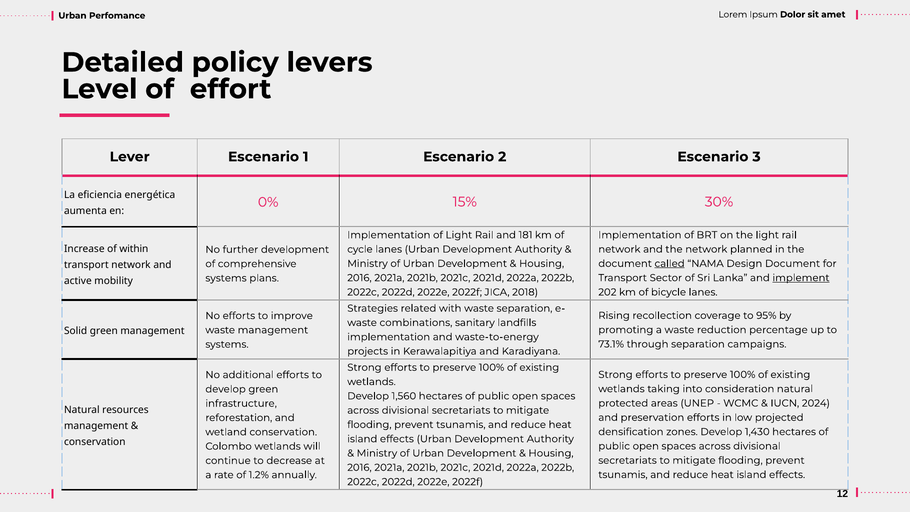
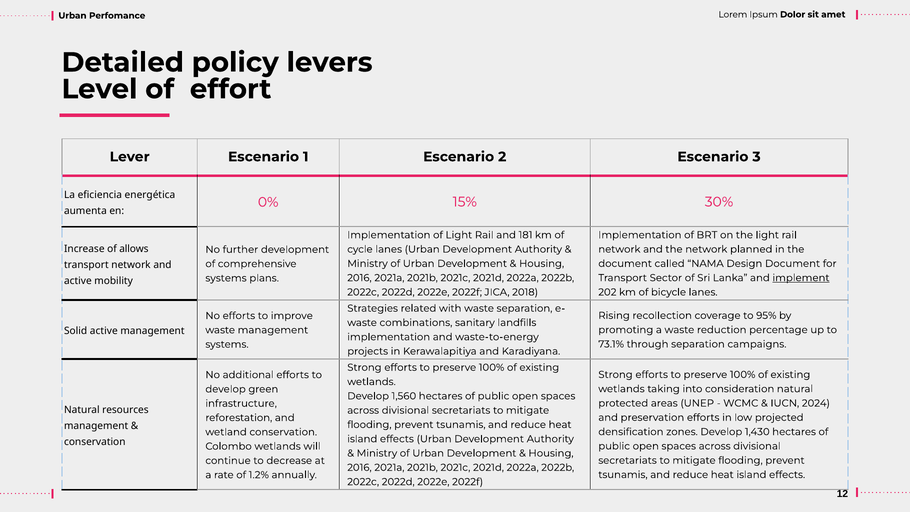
within: within -> allows
called underline: present -> none
Solid green: green -> active
